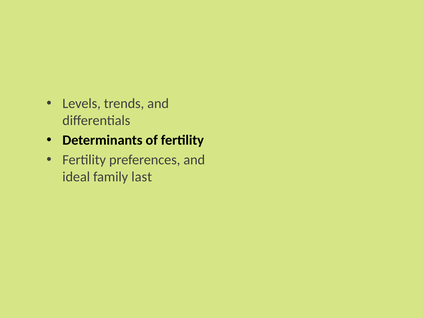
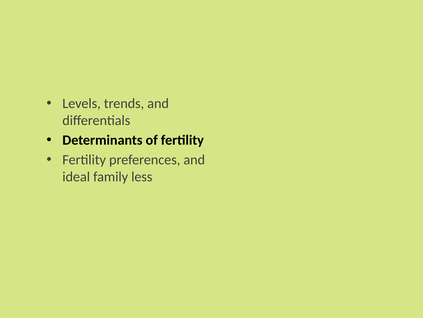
last: last -> less
